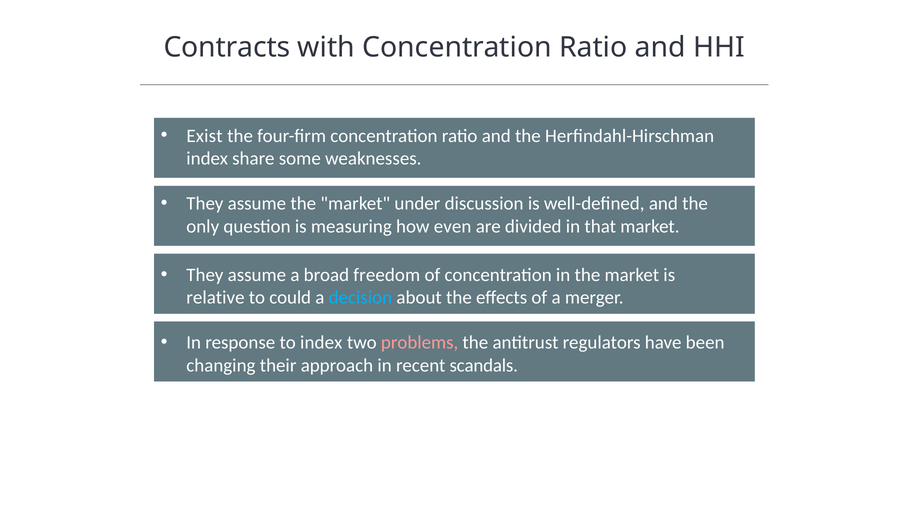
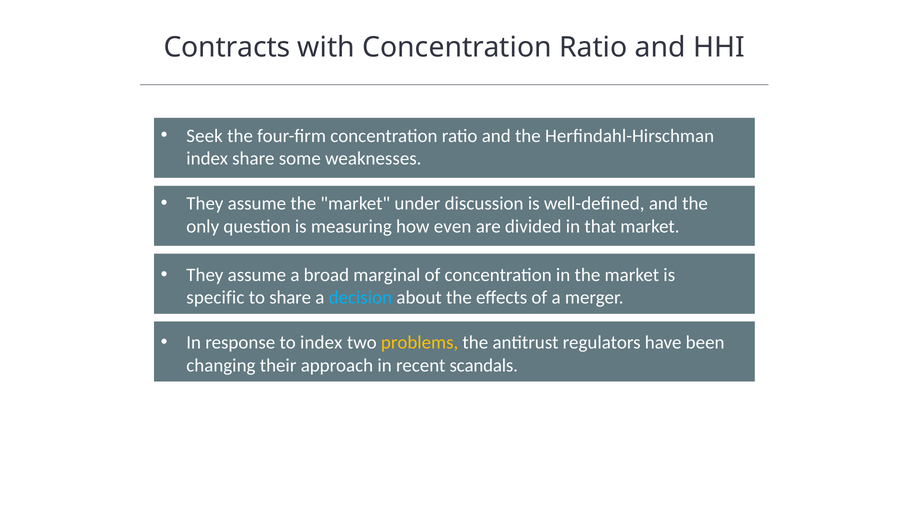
Exist: Exist -> Seek
freedom: freedom -> marginal
relative: relative -> specific
to could: could -> share
problems colour: pink -> yellow
